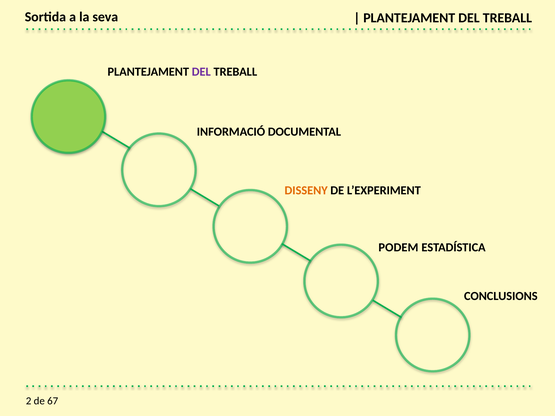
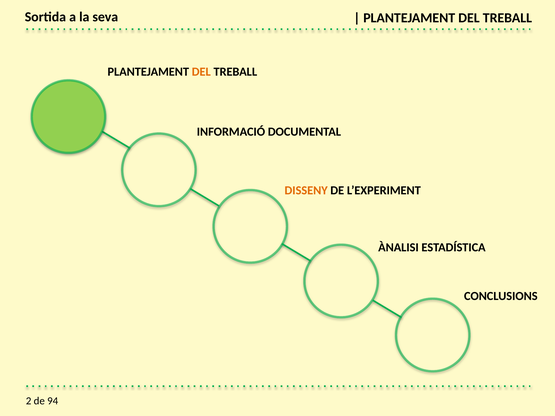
DEL at (201, 72) colour: purple -> orange
PODEM: PODEM -> ÀNALISI
67: 67 -> 94
